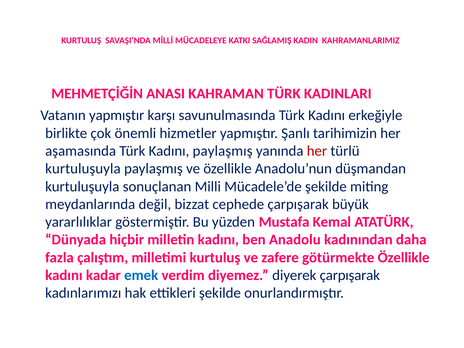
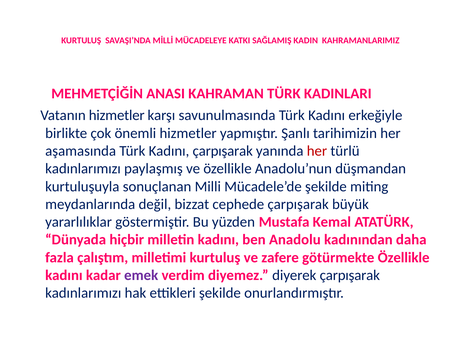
Vatanın yapmıştır: yapmıştır -> hizmetler
Kadını paylaşmış: paylaşmış -> çarpışarak
kurtuluşuyla at (83, 169): kurtuluşuyla -> kadınlarımızı
emek colour: blue -> purple
